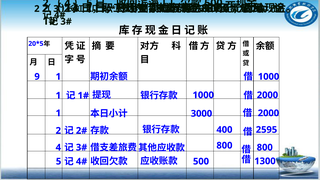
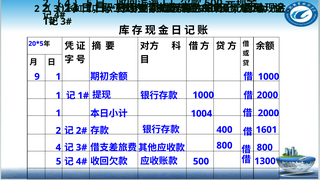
3000: 3000 -> 1004
2595: 2595 -> 1601
